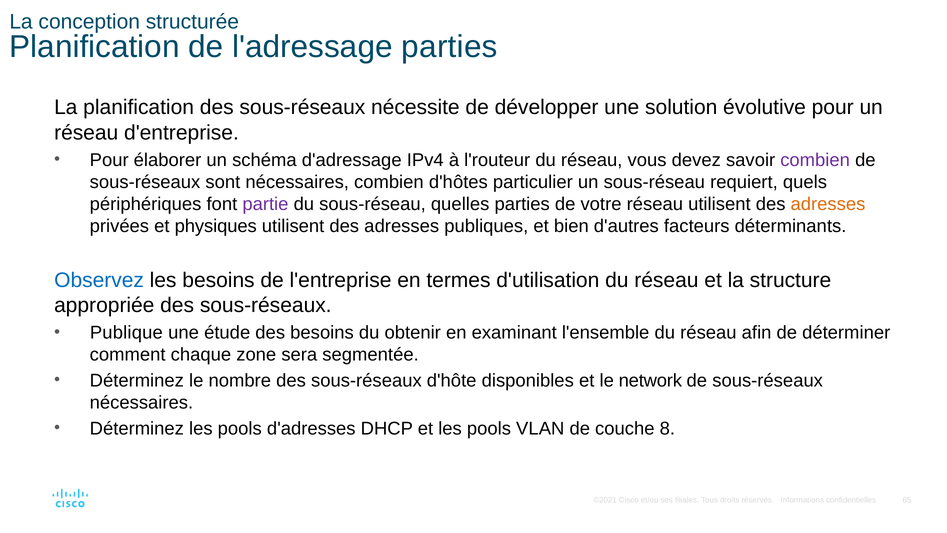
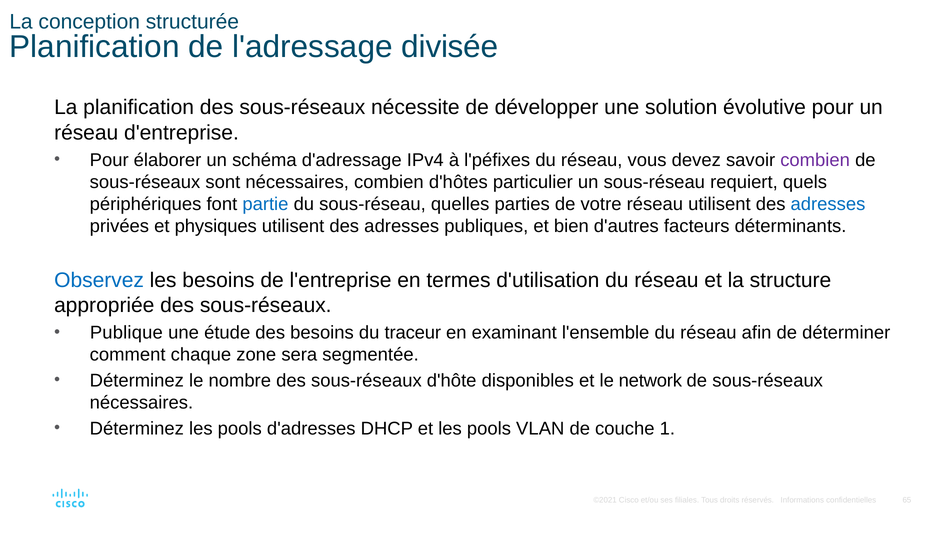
l'adressage parties: parties -> divisée
l'routeur: l'routeur -> l'péfixes
partie colour: purple -> blue
adresses at (828, 204) colour: orange -> blue
obtenir: obtenir -> traceur
8: 8 -> 1
